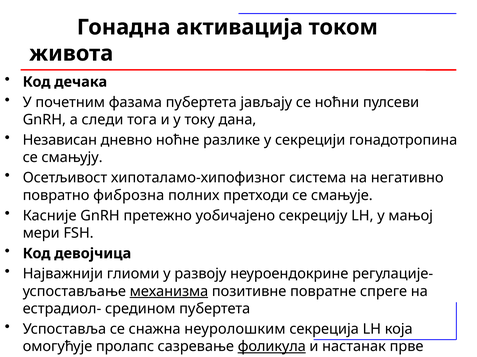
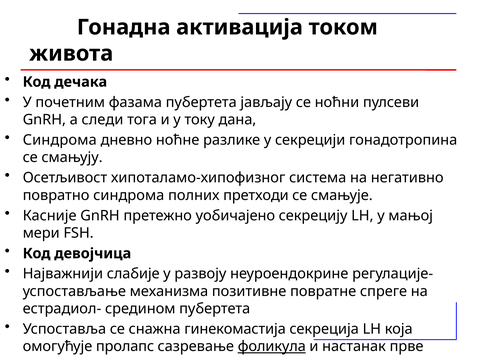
Независан at (60, 140): Независан -> Синдрома
повратно фиброзна: фиброзна -> синдрома
глиоми: глиоми -> слабије
механизма underline: present -> none
неуролошким: неуролошким -> гинекомастија
